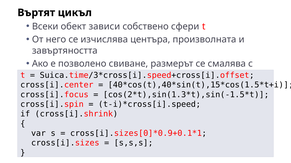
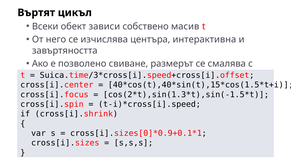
сфери: сфери -> масив
произволната: произволната -> интерактивна
